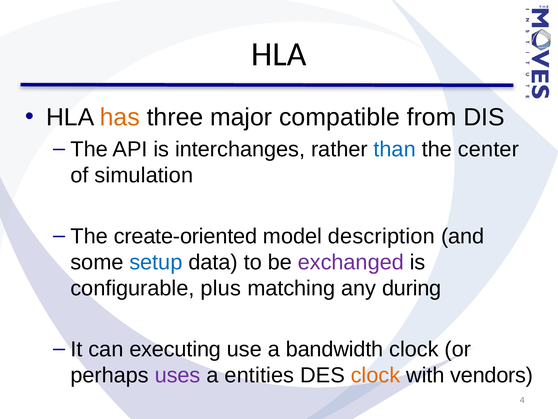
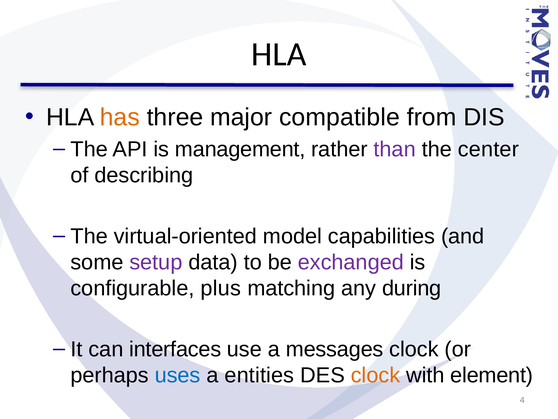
interchanges: interchanges -> management
than colour: blue -> purple
simulation: simulation -> describing
create-oriented: create-oriented -> virtual-oriented
description: description -> capabilities
setup colour: blue -> purple
executing: executing -> interfaces
bandwidth: bandwidth -> messages
uses colour: purple -> blue
vendors: vendors -> element
